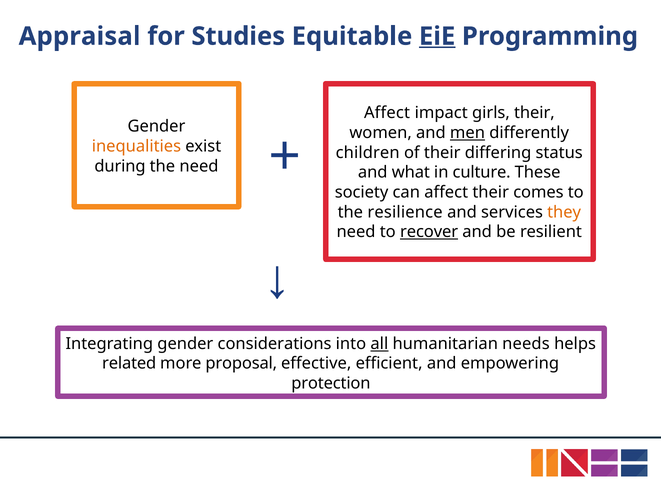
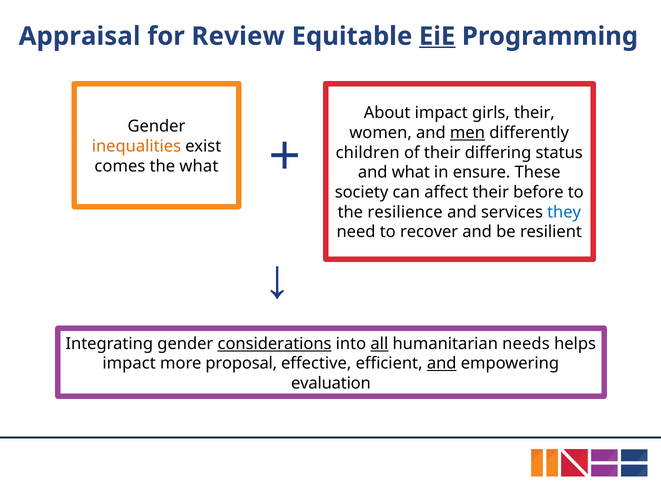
Studies: Studies -> Review
Affect at (387, 113): Affect -> About
during: during -> comes
the need: need -> what
culture: culture -> ensure
comes: comes -> before
they colour: orange -> blue
recover underline: present -> none
considerations underline: none -> present
related at (129, 363): related -> impact
and at (442, 363) underline: none -> present
protection: protection -> evaluation
